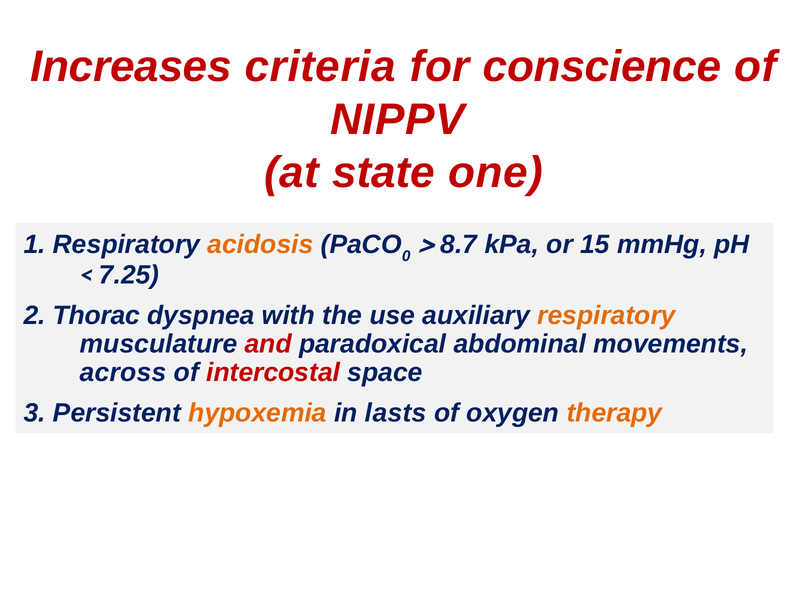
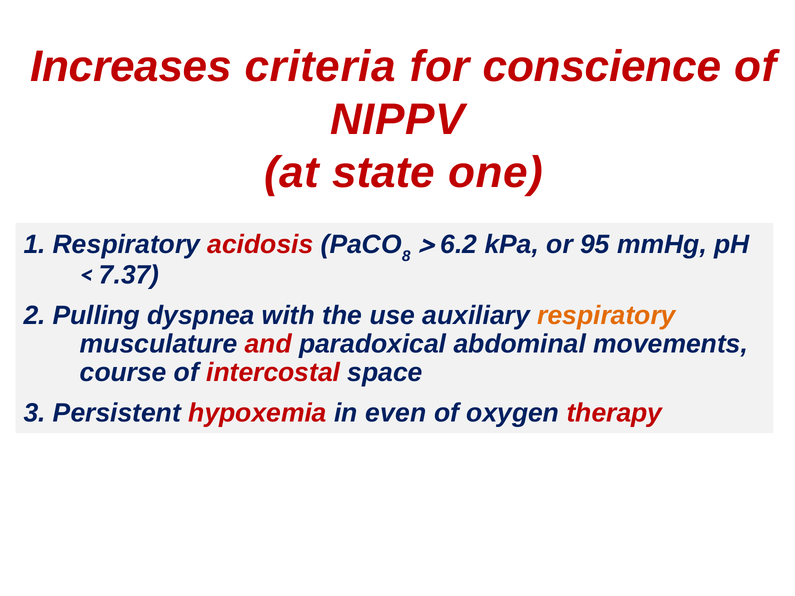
acidosis colour: orange -> red
0: 0 -> 8
8.7: 8.7 -> 6.2
15: 15 -> 95
7.25: 7.25 -> 7.37
Thorac: Thorac -> Pulling
across: across -> course
hypoxemia colour: orange -> red
lasts: lasts -> even
therapy colour: orange -> red
